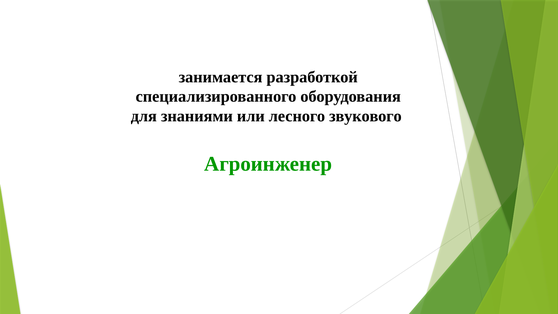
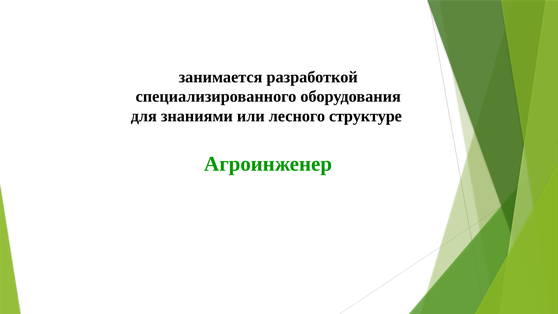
звукового: звукового -> структуре
